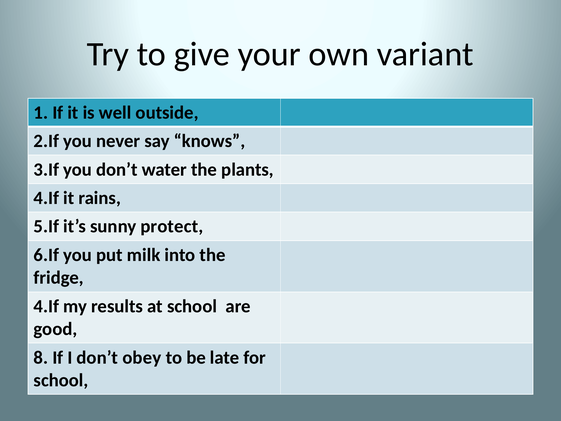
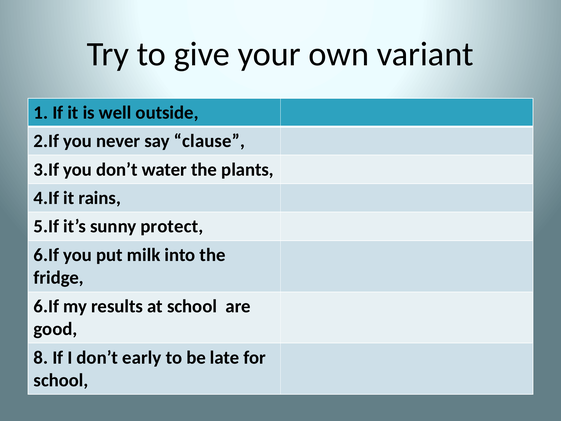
knows: knows -> clause
4.If at (46, 306): 4.If -> 6.If
obey: obey -> early
